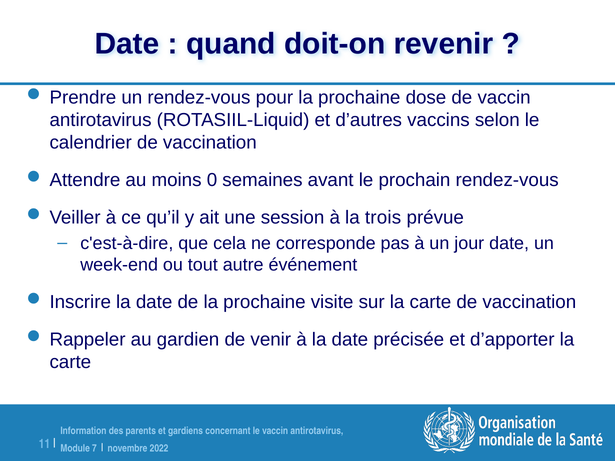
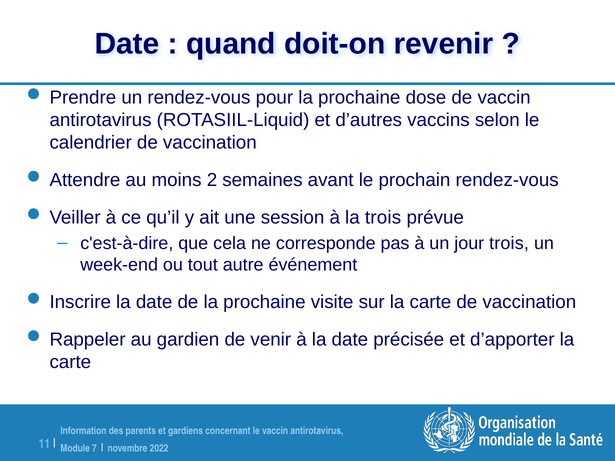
0: 0 -> 2
jour date: date -> trois
